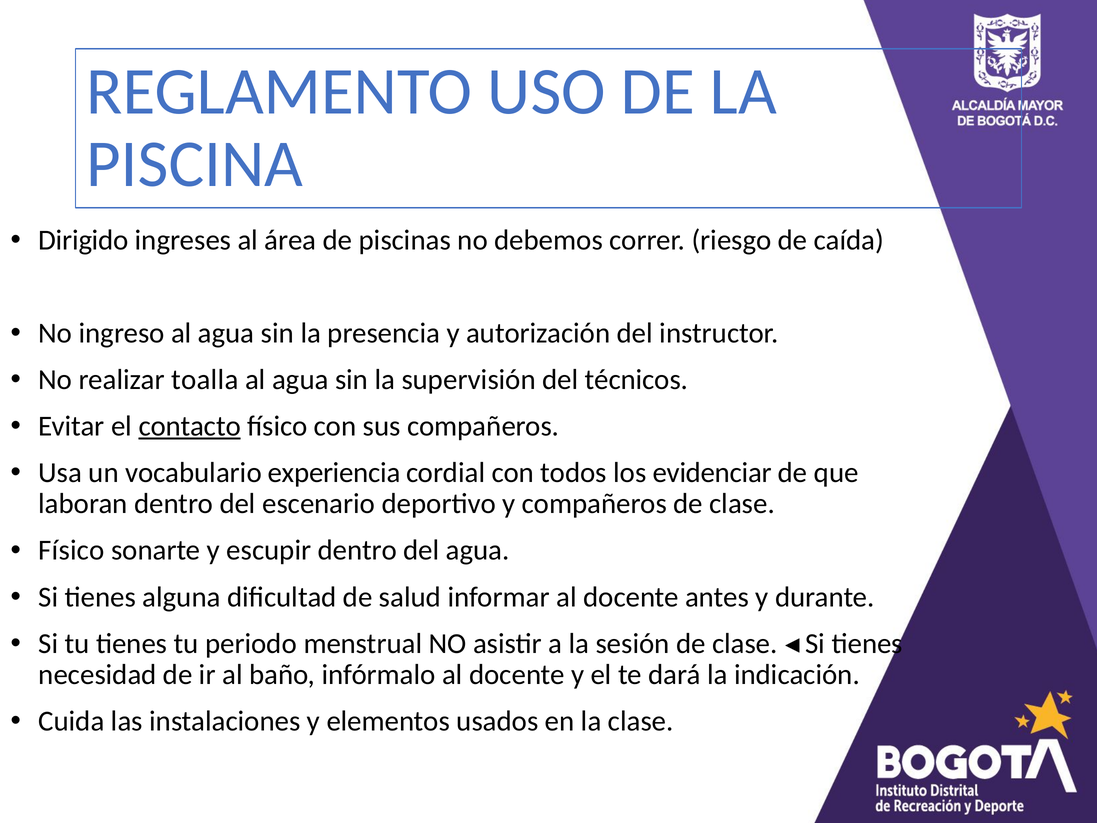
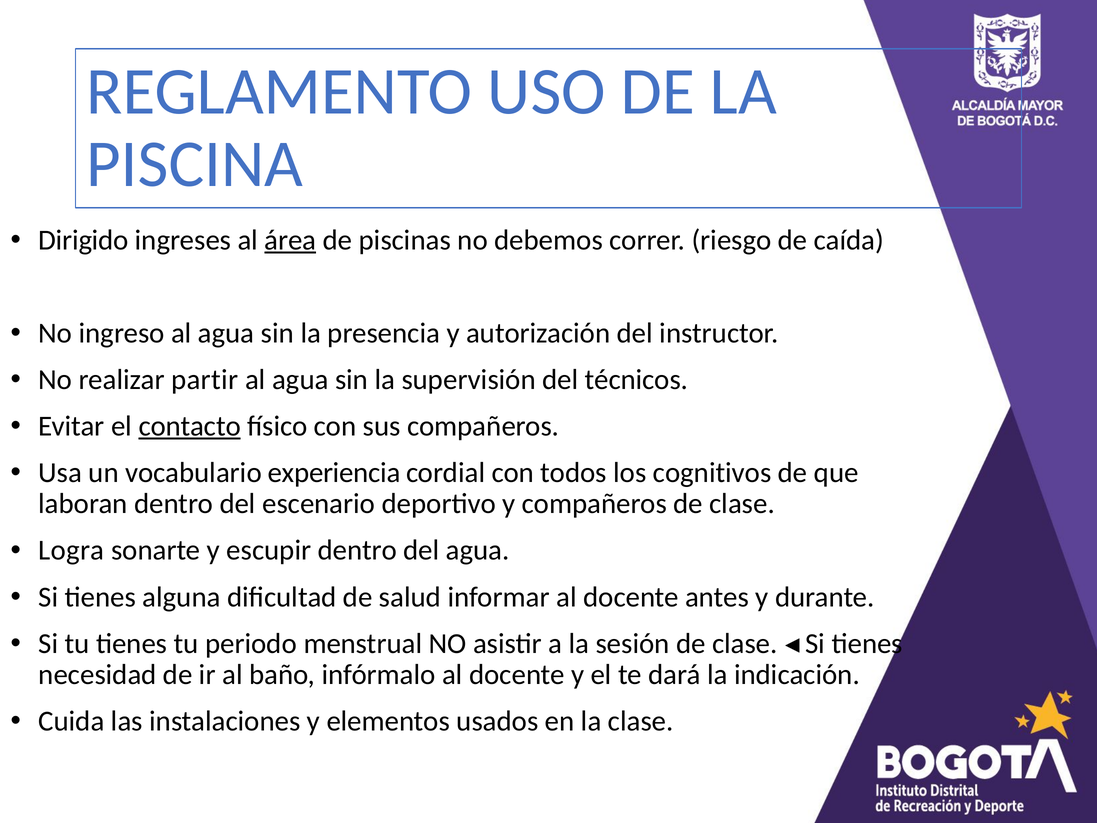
área underline: none -> present
toalla: toalla -> partir
evidenciar: evidenciar -> cognitivos
Físico at (71, 550): Físico -> Logra
